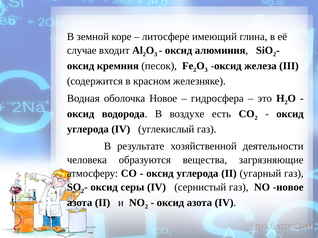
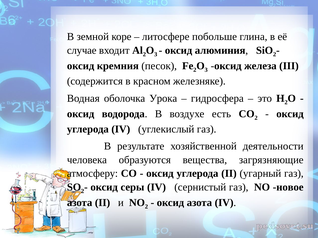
имеющий: имеющий -> побольше
оболочка Новое: Новое -> Урока
